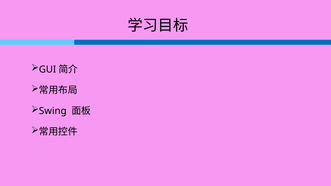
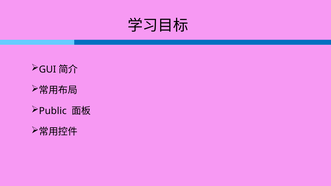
Swing: Swing -> Public
